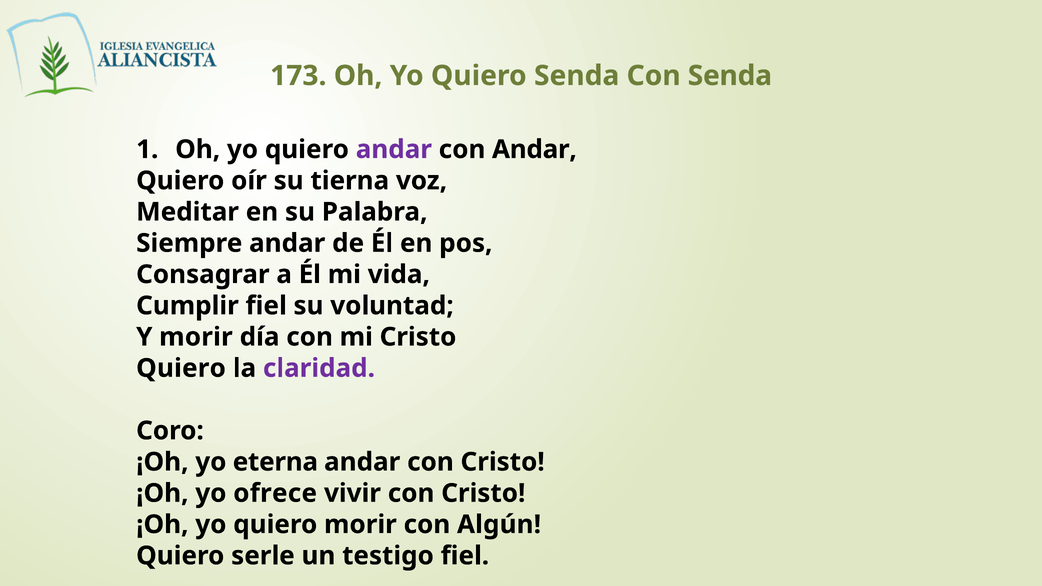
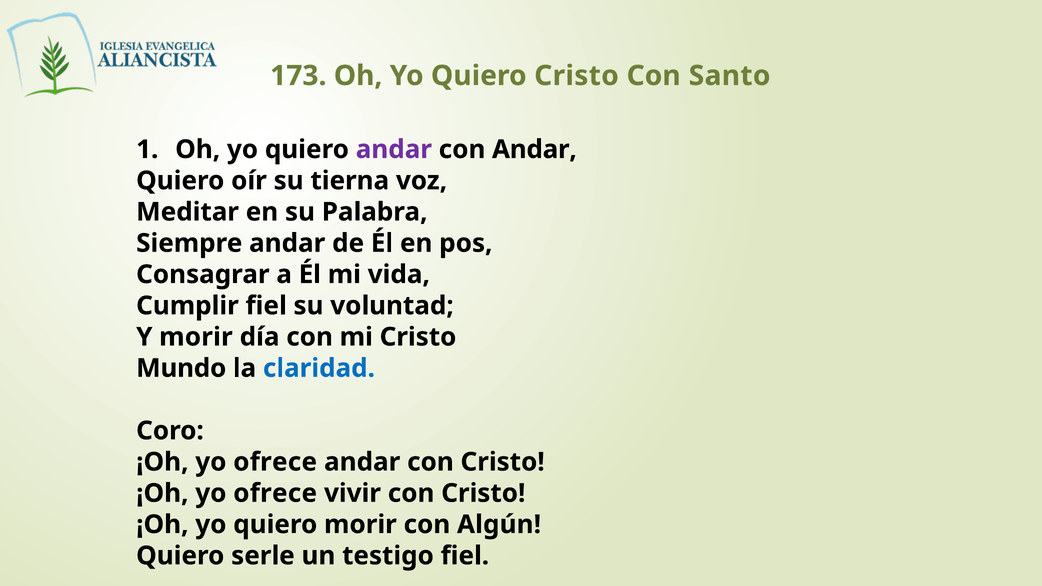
Quiero Senda: Senda -> Cristo
Con Senda: Senda -> Santo
Quiero at (181, 368): Quiero -> Mundo
claridad colour: purple -> blue
eterna at (275, 462): eterna -> ofrece
